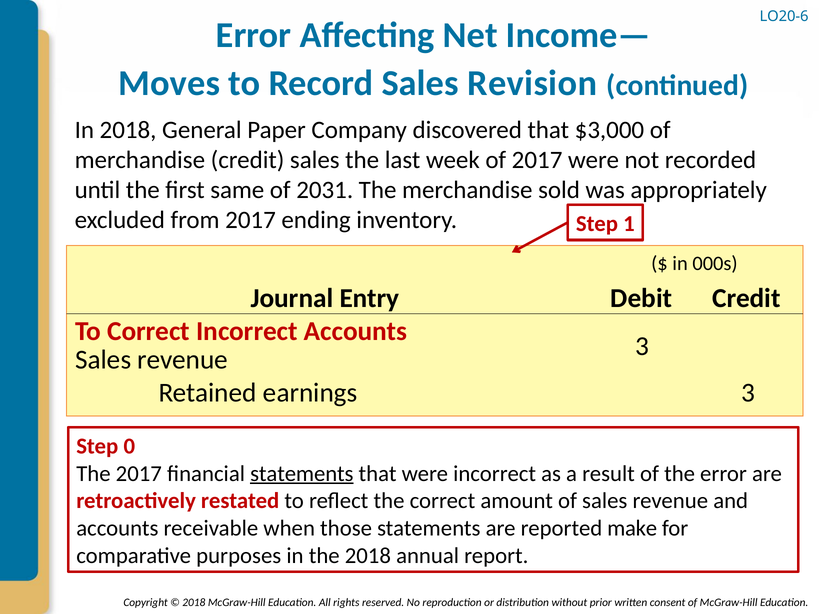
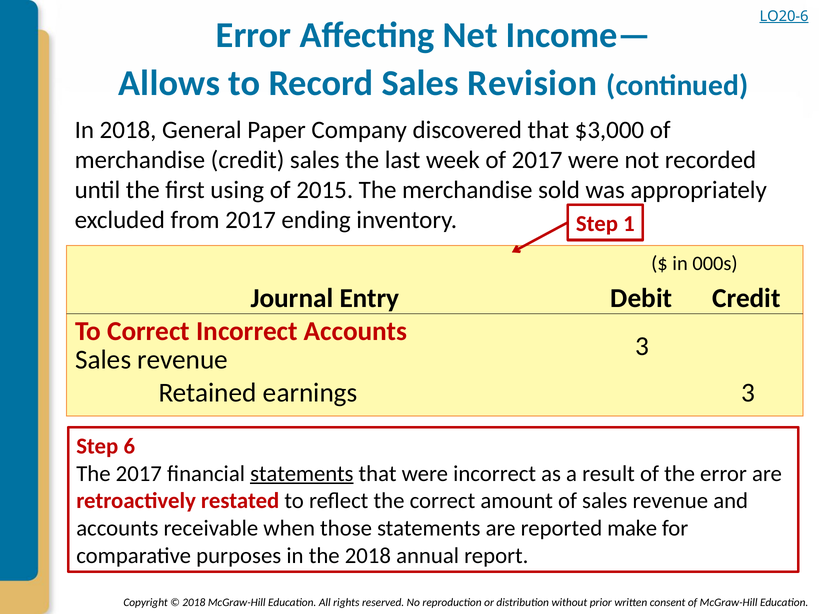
LO20-6 underline: none -> present
Moves: Moves -> Allows
same: same -> using
2031: 2031 -> 2015
0: 0 -> 6
